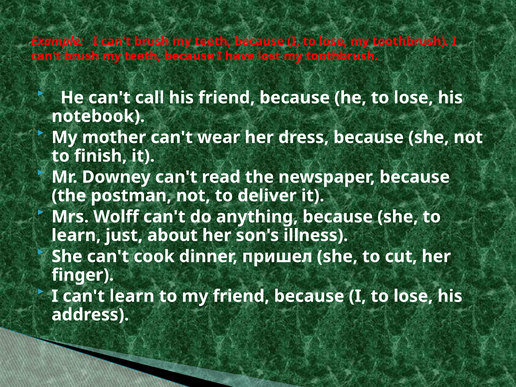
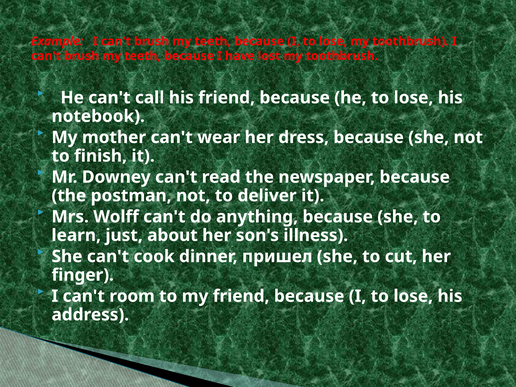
can't learn: learn -> room
